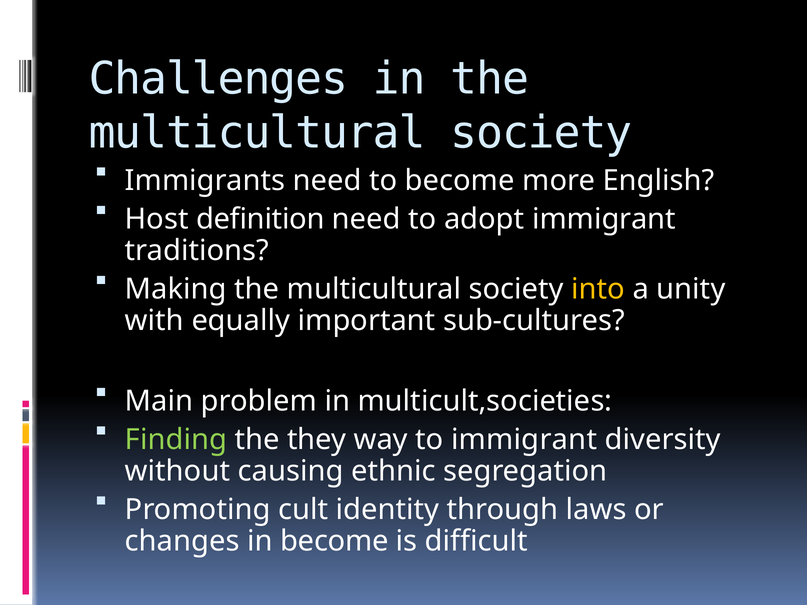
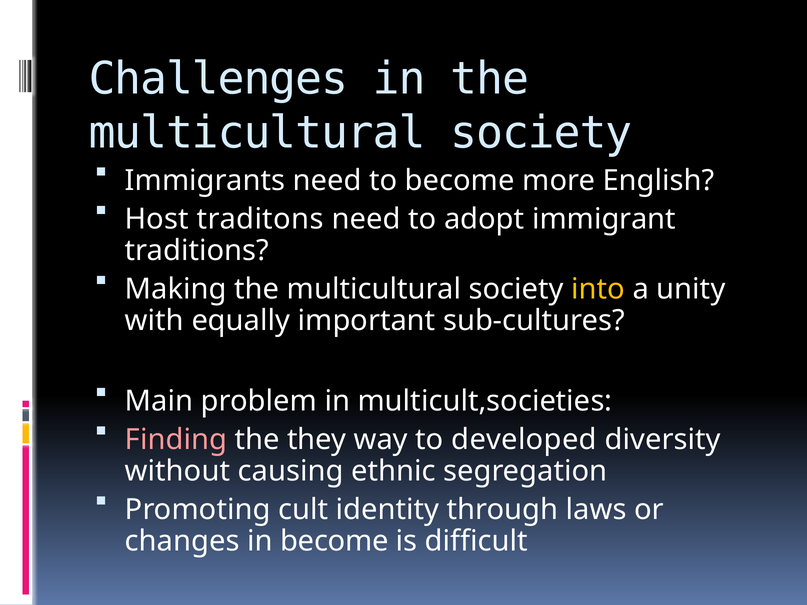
definition: definition -> traditons
Finding colour: light green -> pink
to immigrant: immigrant -> developed
